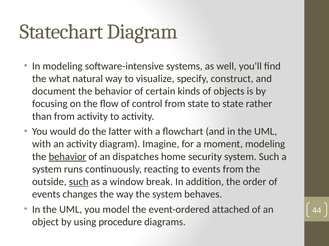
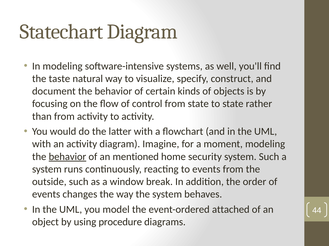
what: what -> taste
dispatches: dispatches -> mentioned
such at (79, 182) underline: present -> none
